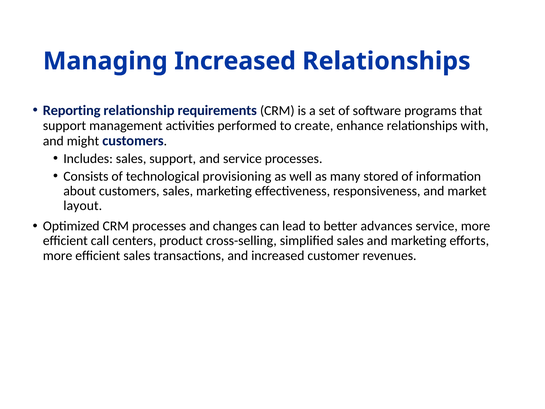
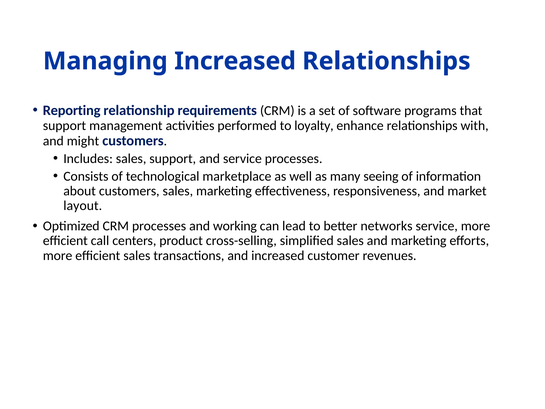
create: create -> loyalty
provisioning: provisioning -> marketplace
stored: stored -> seeing
changes: changes -> working
advances: advances -> networks
